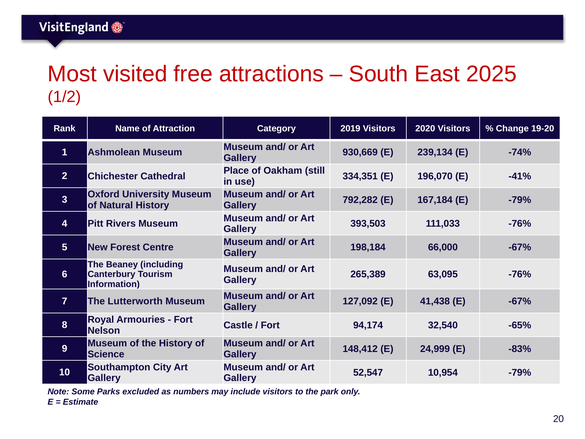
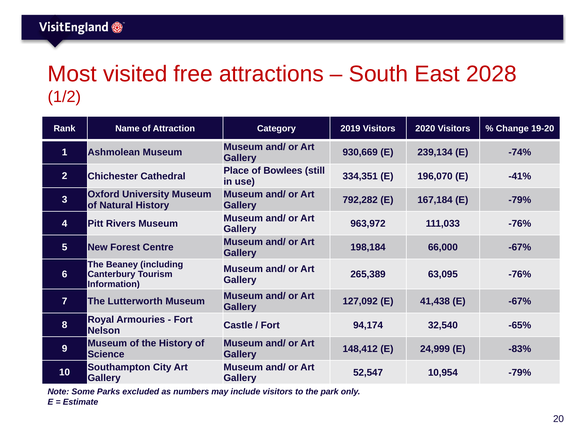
2025: 2025 -> 2028
Oakham: Oakham -> Bowlees
393,503: 393,503 -> 963,972
